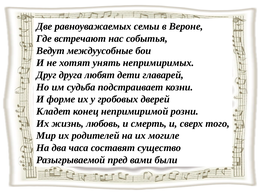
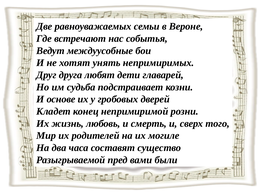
форме: форме -> основе
